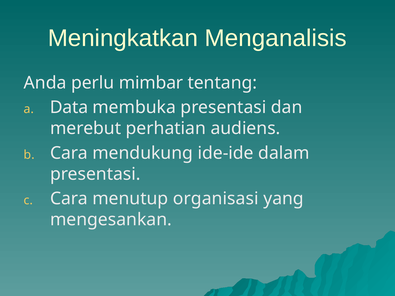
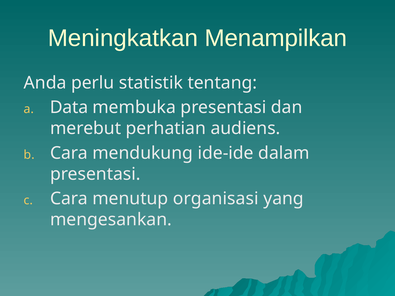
Menganalisis: Menganalisis -> Menampilkan
mimbar: mimbar -> statistik
